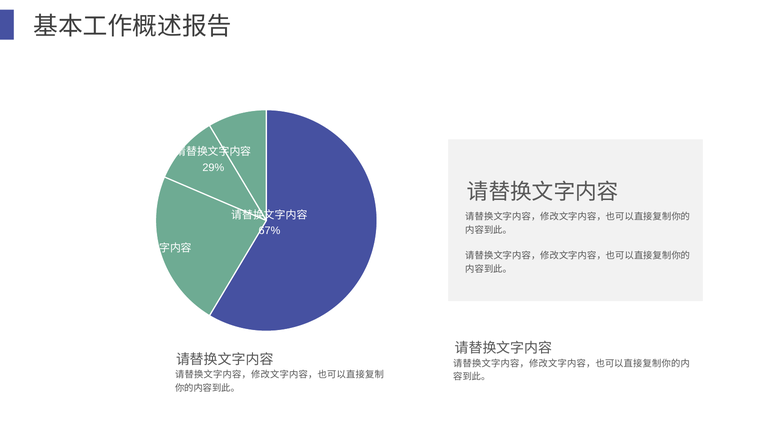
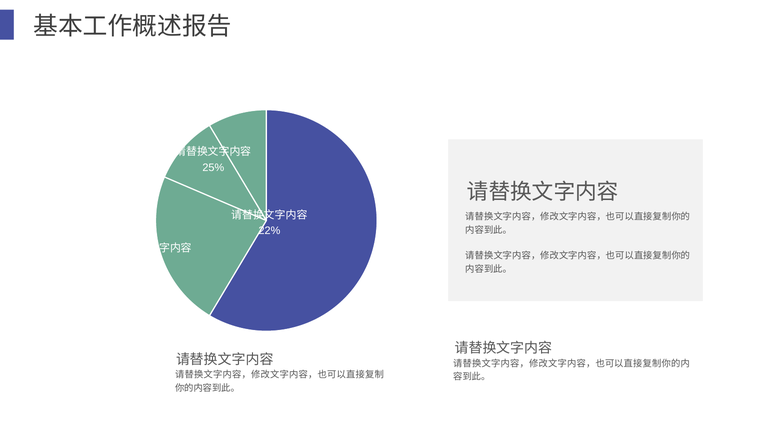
29%: 29% -> 25%
67%: 67% -> 22%
